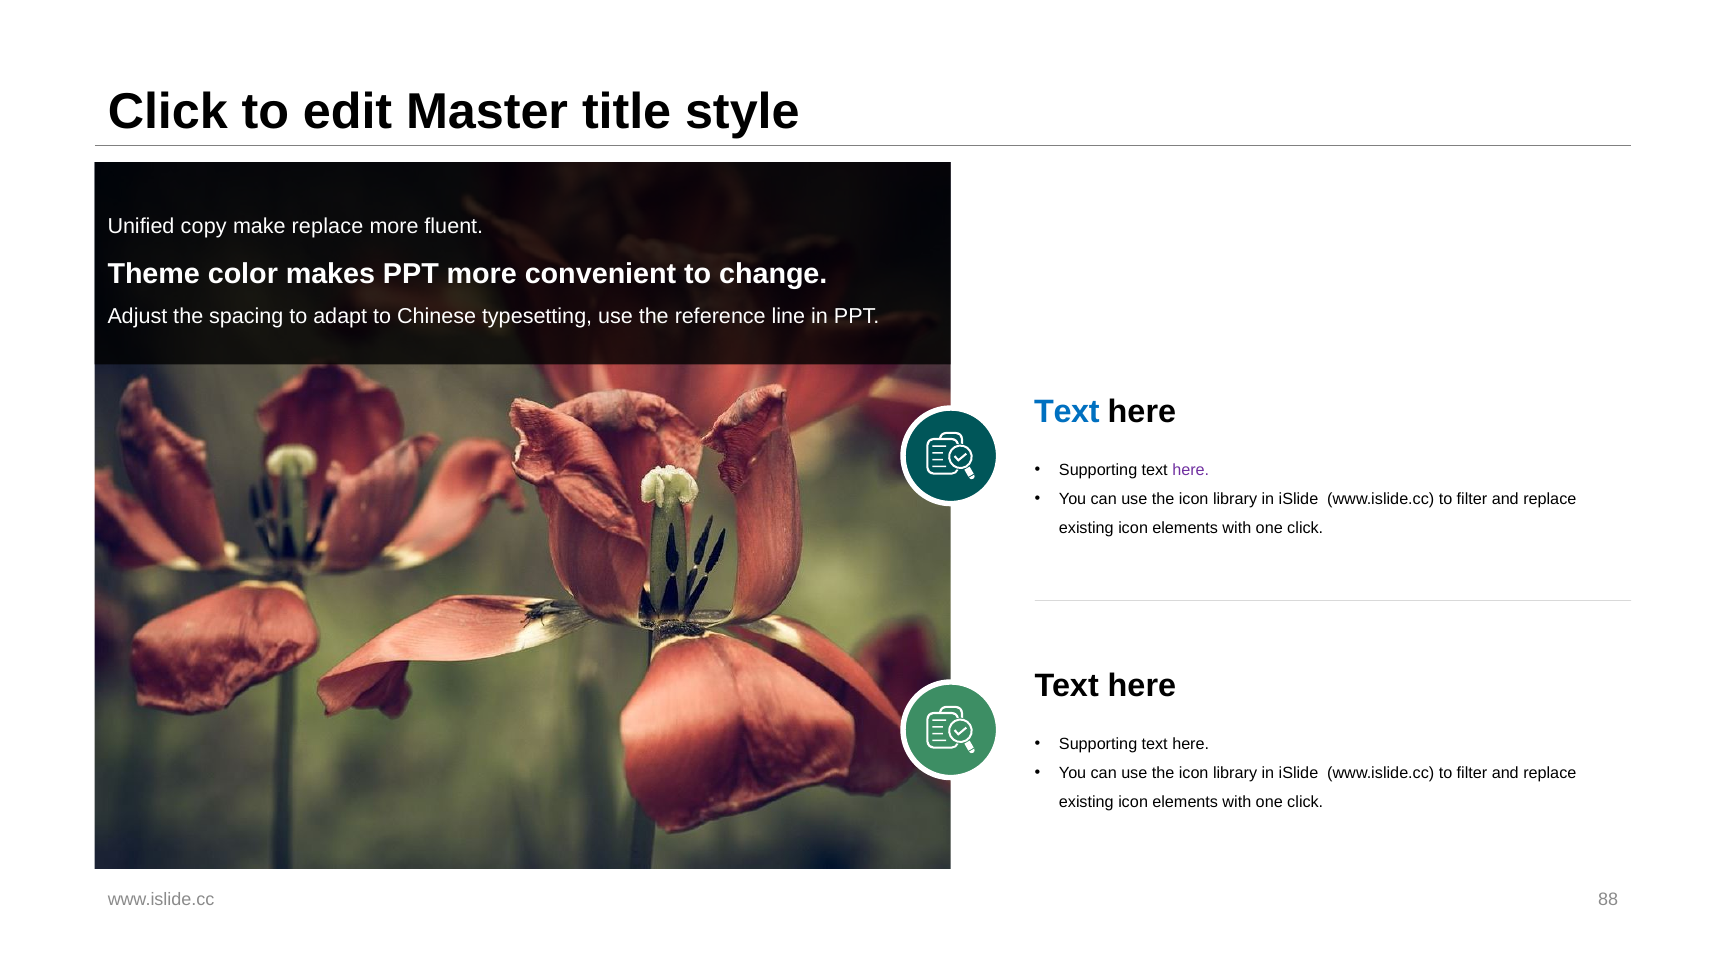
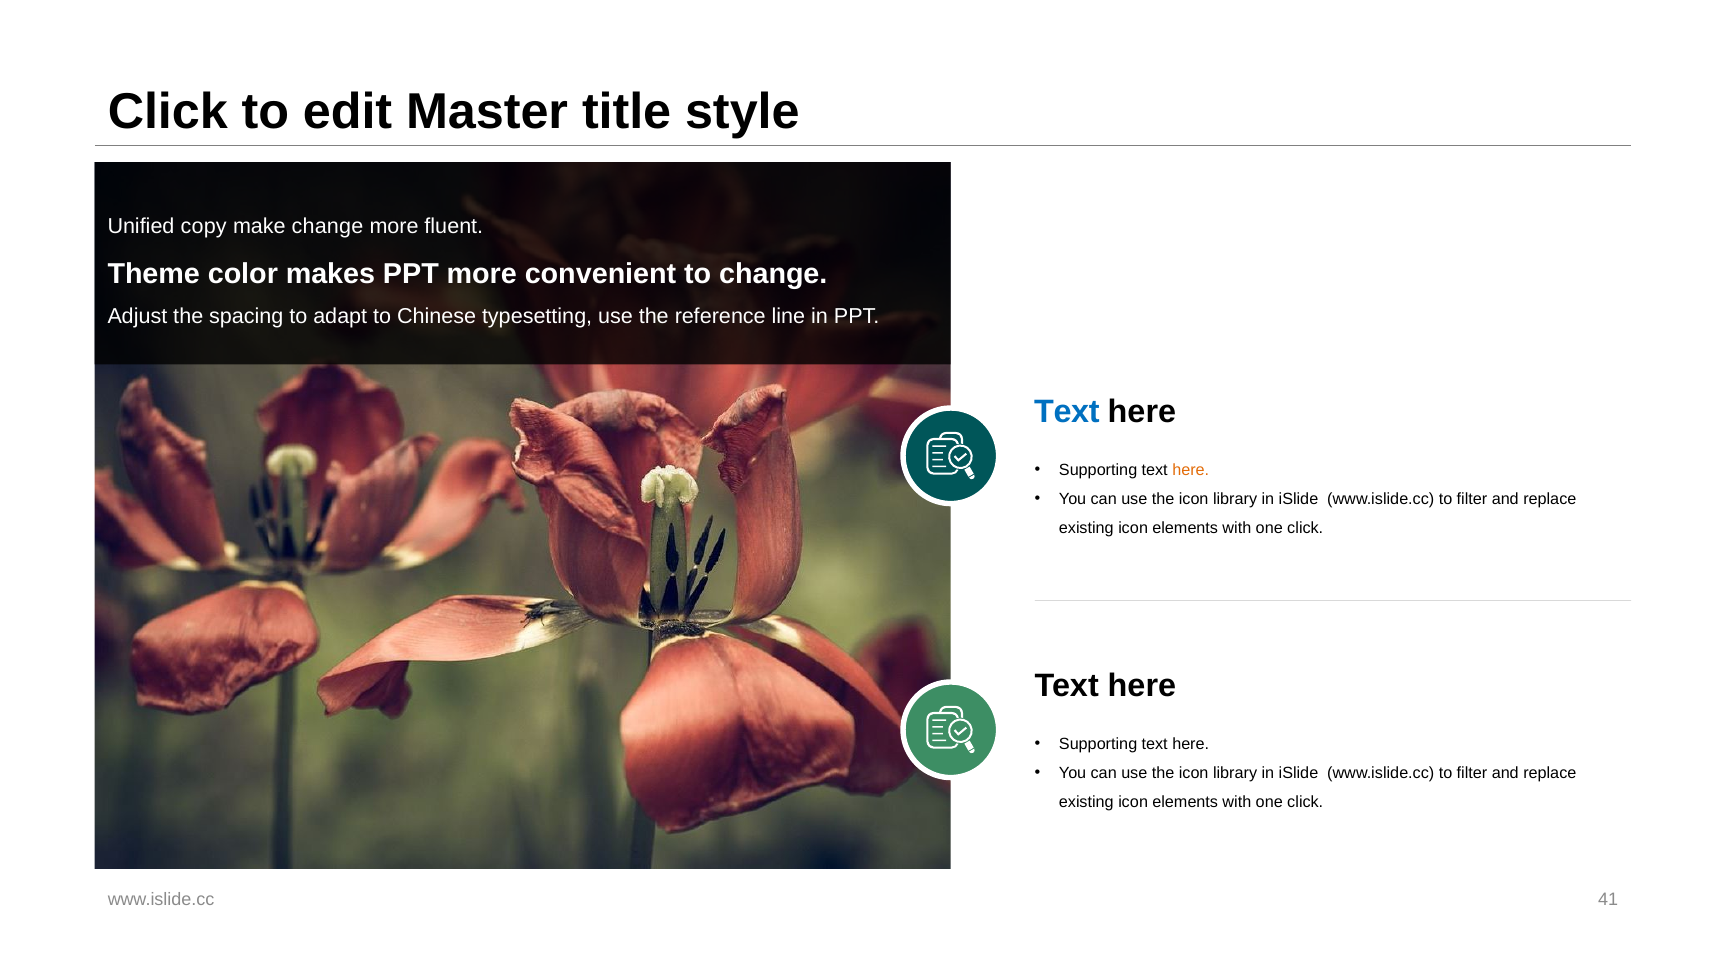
make replace: replace -> change
here at (1191, 470) colour: purple -> orange
88: 88 -> 41
